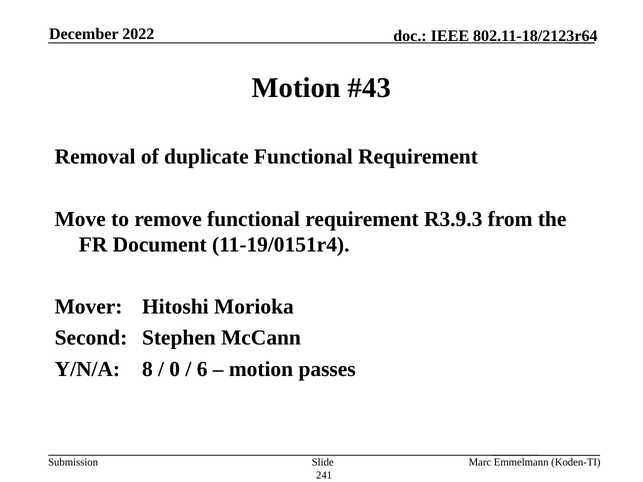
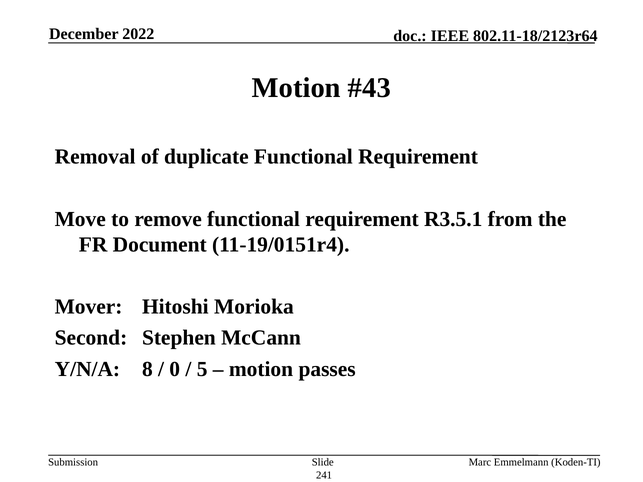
R3.9.3: R3.9.3 -> R3.5.1
6: 6 -> 5
